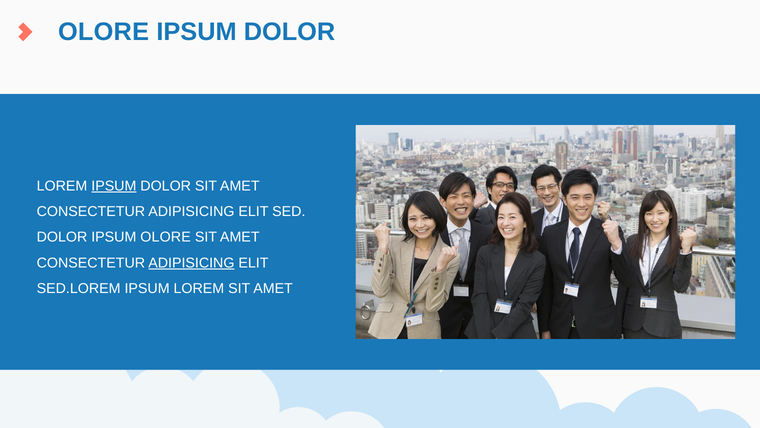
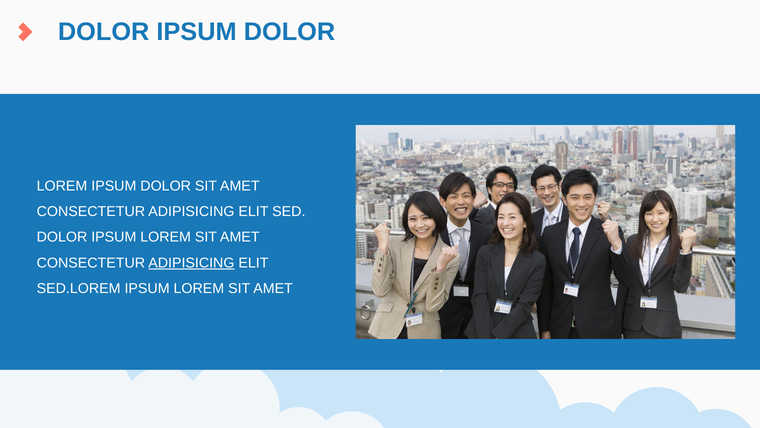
OLORE at (104, 32): OLORE -> DOLOR
IPSUM at (114, 186) underline: present -> none
OLORE at (166, 237): OLORE -> LOREM
